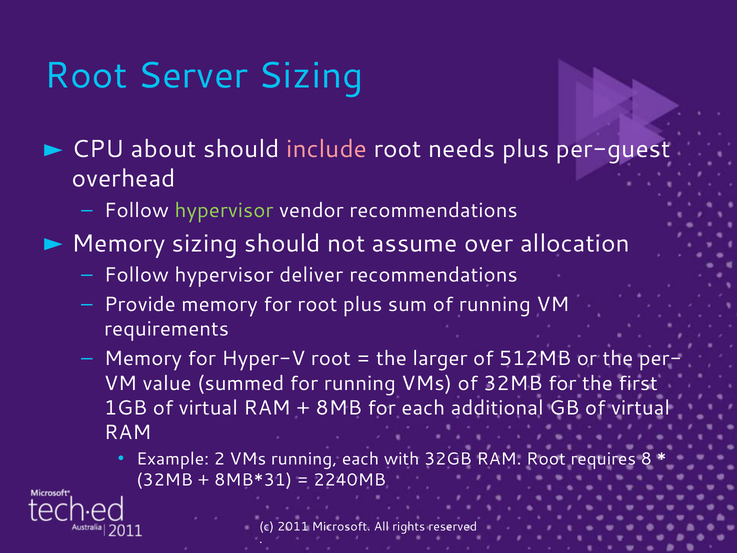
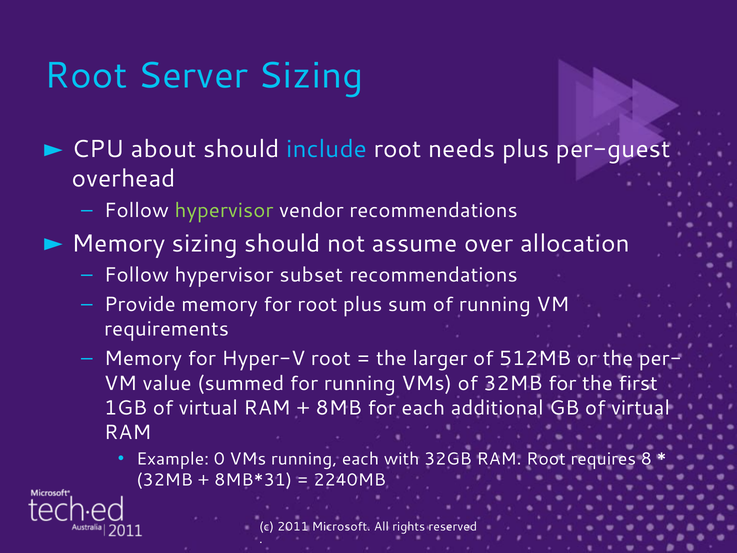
include colour: pink -> light blue
deliver: deliver -> subset
2: 2 -> 0
